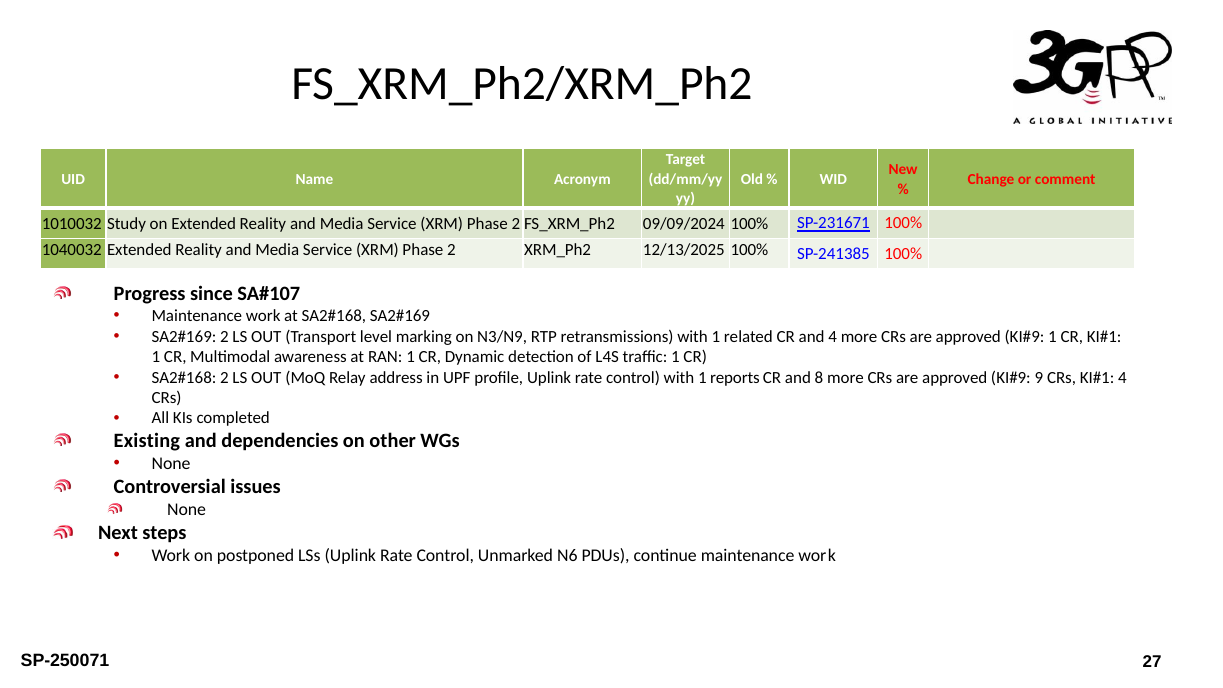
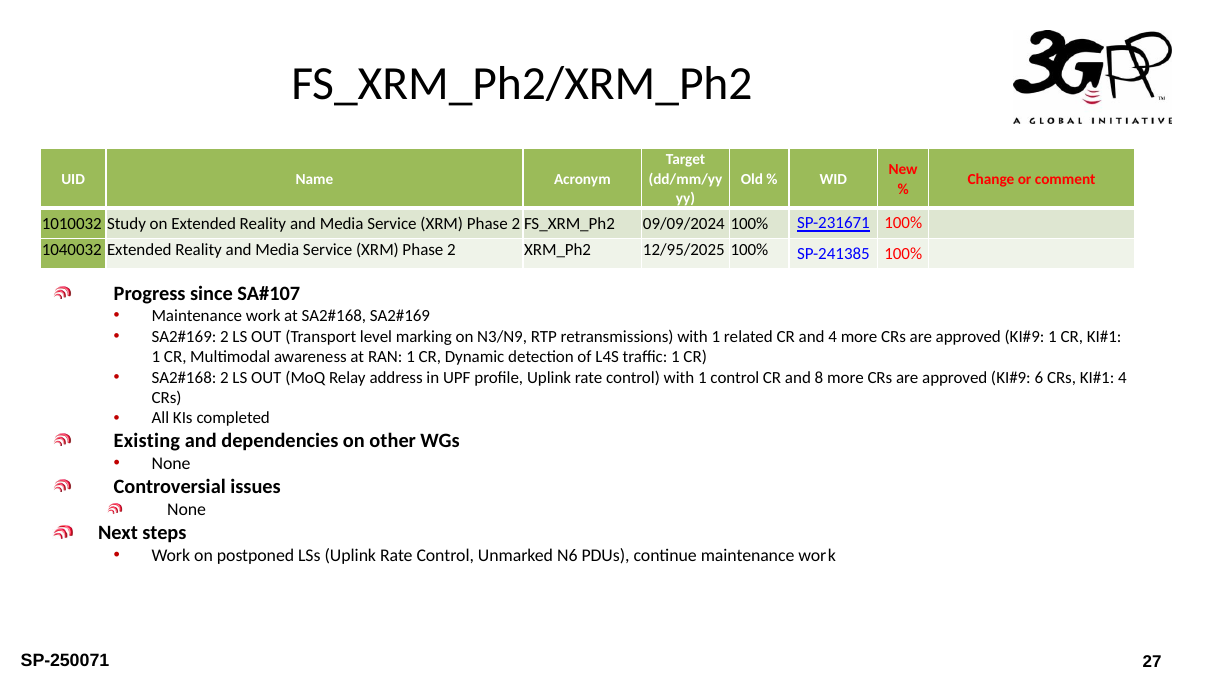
12/13/2025: 12/13/2025 -> 12/95/2025
1 reports: reports -> control
9: 9 -> 6
